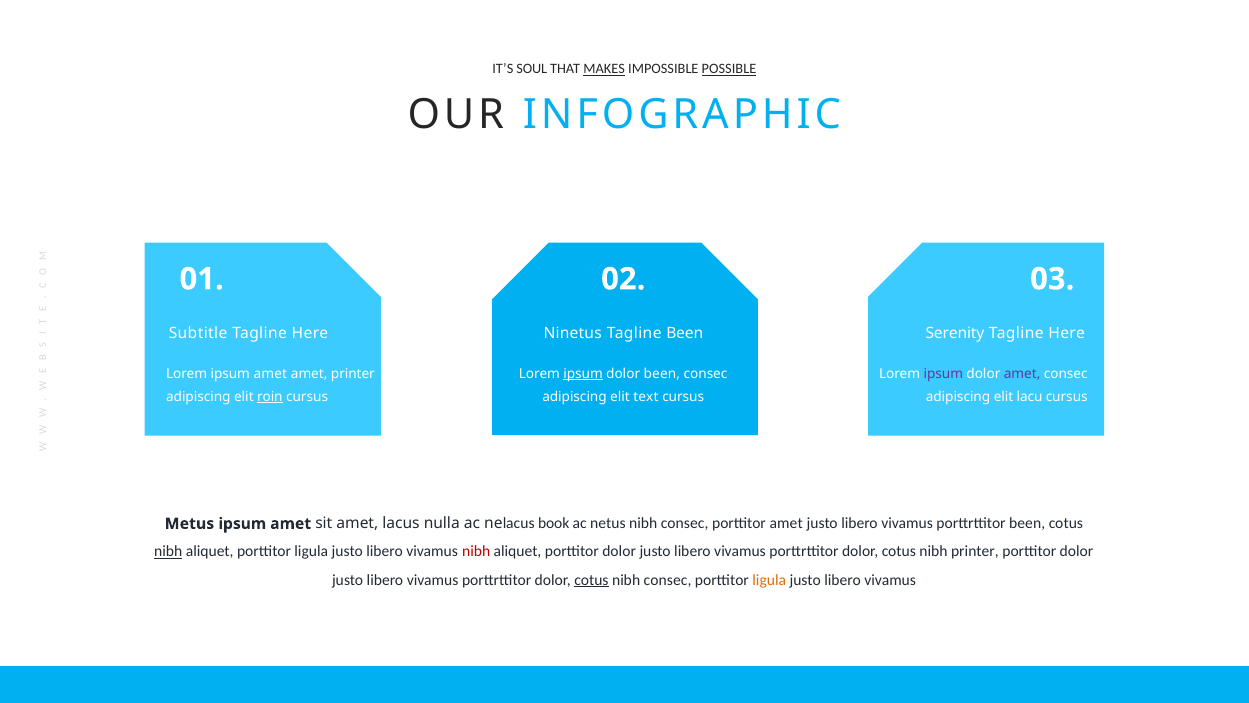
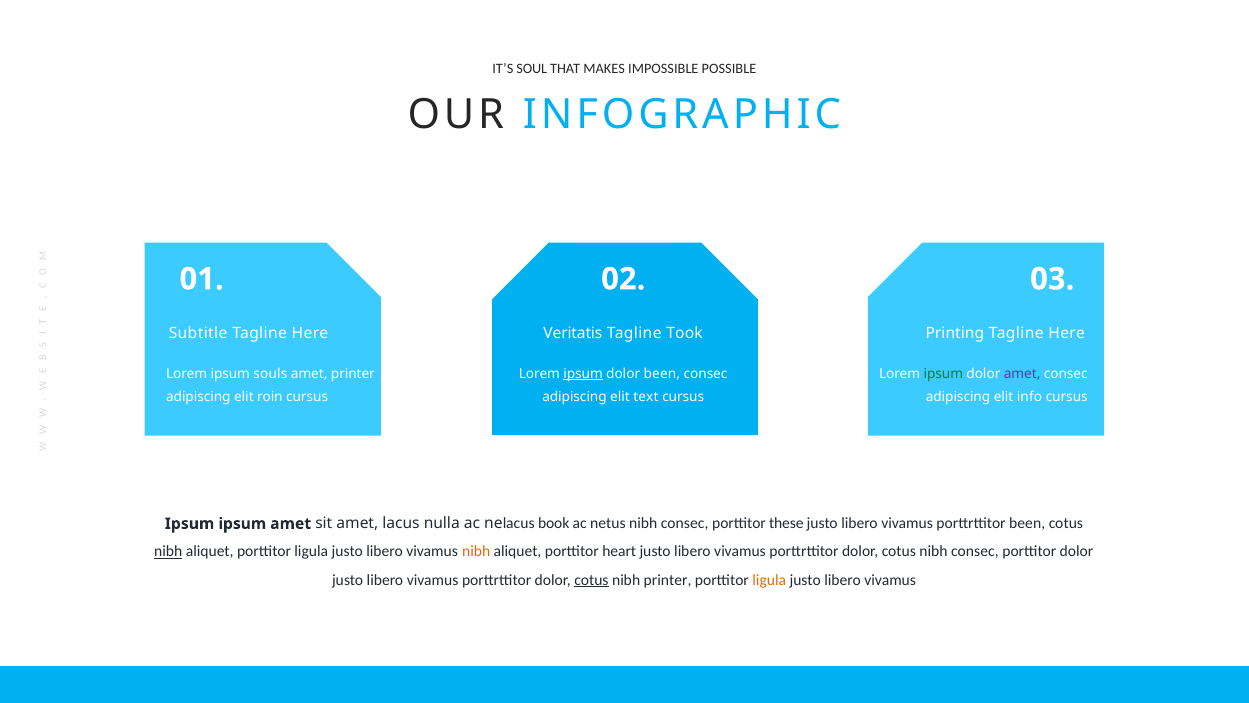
MAKES underline: present -> none
POSSIBLE underline: present -> none
Ninetus: Ninetus -> Veritatis
Tagline Been: Been -> Took
Serenity: Serenity -> Printing
Lorem ipsum amet: amet -> souls
ipsum at (943, 374) colour: purple -> green
roin underline: present -> none
lacu: lacu -> info
Metus at (189, 523): Metus -> Ipsum
porttitor amet: amet -> these
nibh at (476, 551) colour: red -> orange
aliquet porttitor dolor: dolor -> heart
cotus nibh printer: printer -> consec
consec at (668, 580): consec -> printer
